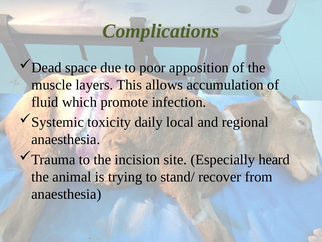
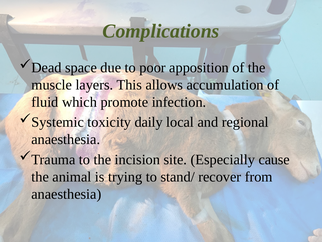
heard: heard -> cause
